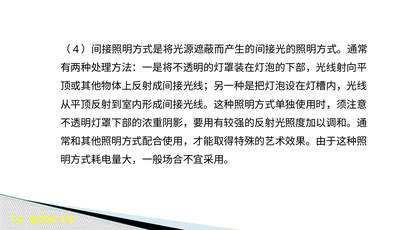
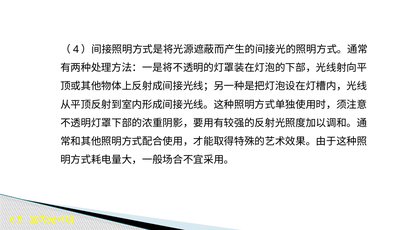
1.4: 1.4 -> 6.8
